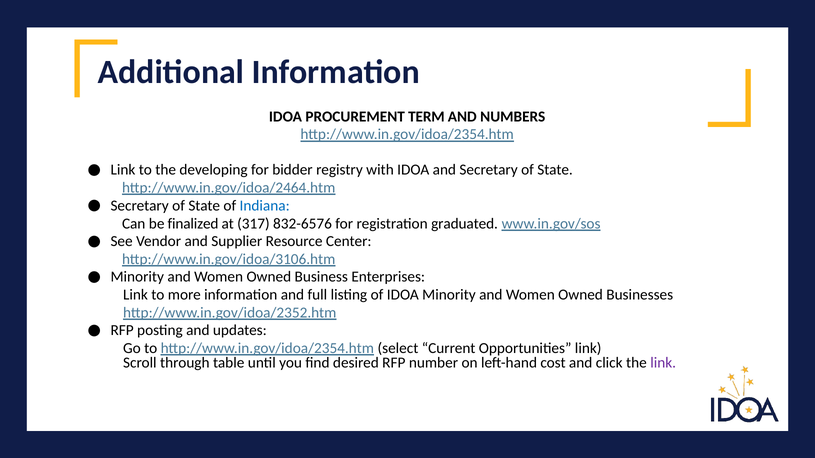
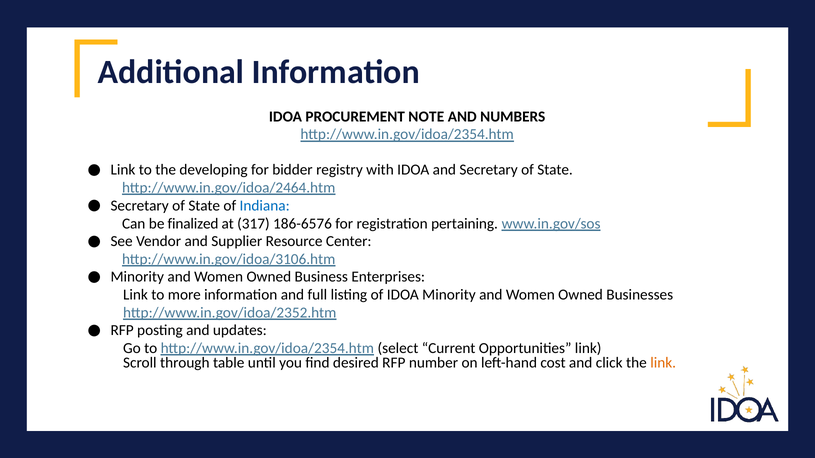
TERM: TERM -> NOTE
832-6576: 832-6576 -> 186-6576
graduated: graduated -> pertaining
link at (663, 363) colour: purple -> orange
